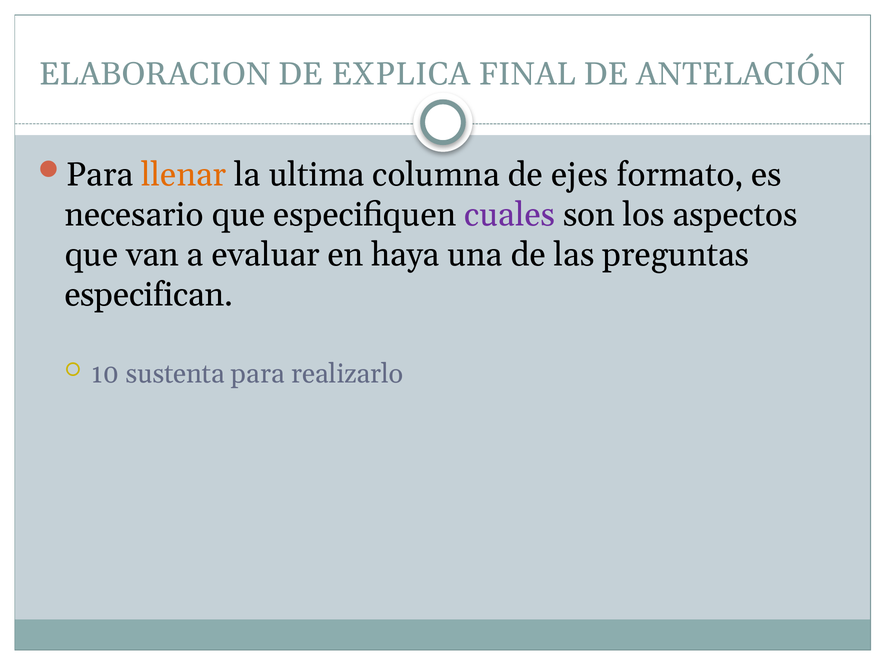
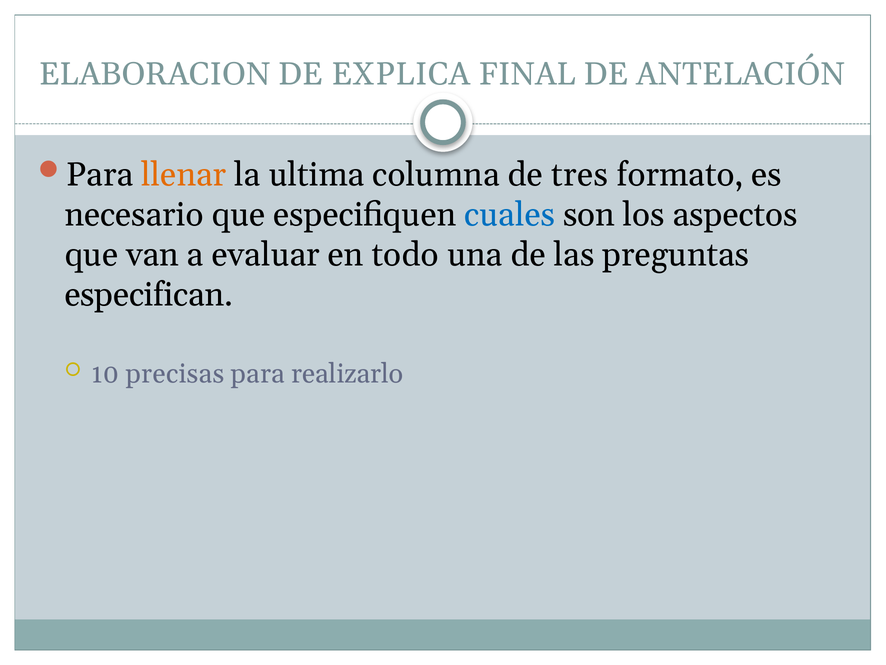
ejes: ejes -> tres
cuales colour: purple -> blue
haya: haya -> todo
sustenta: sustenta -> precisas
